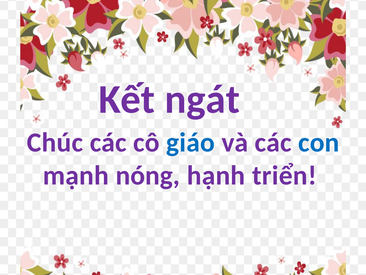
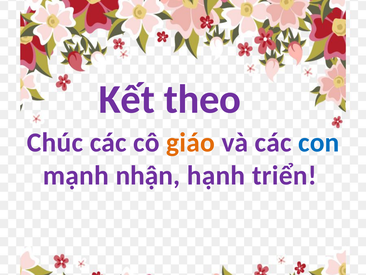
ngát: ngát -> theo
giáo colour: blue -> orange
nóng: nóng -> nhận
